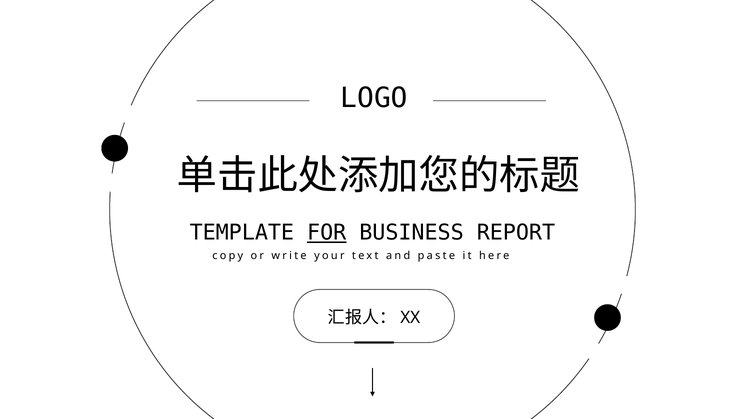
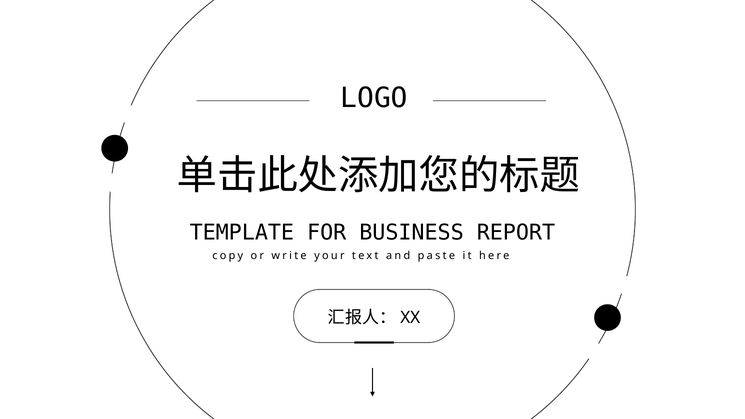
FOR underline: present -> none
